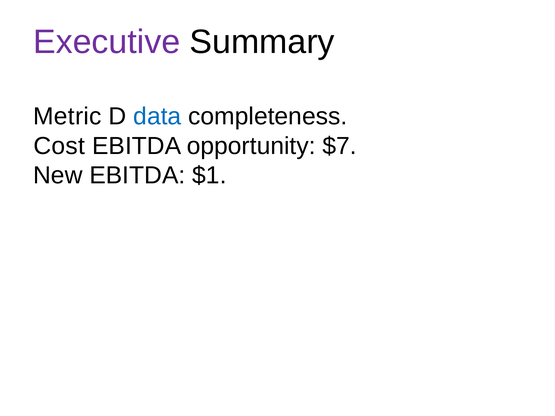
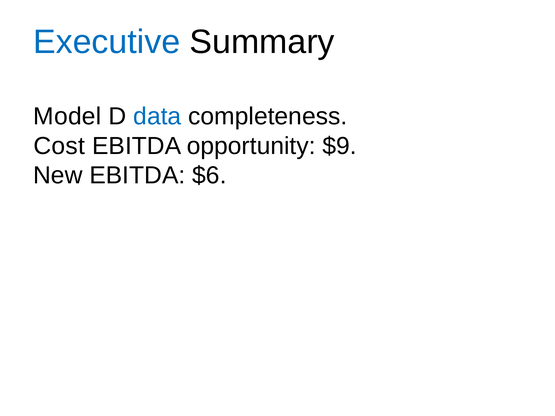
Executive colour: purple -> blue
Metric: Metric -> Model
$7: $7 -> $9
$1: $1 -> $6
